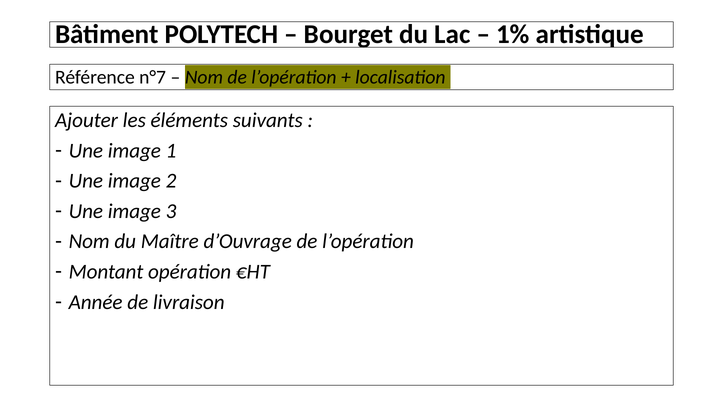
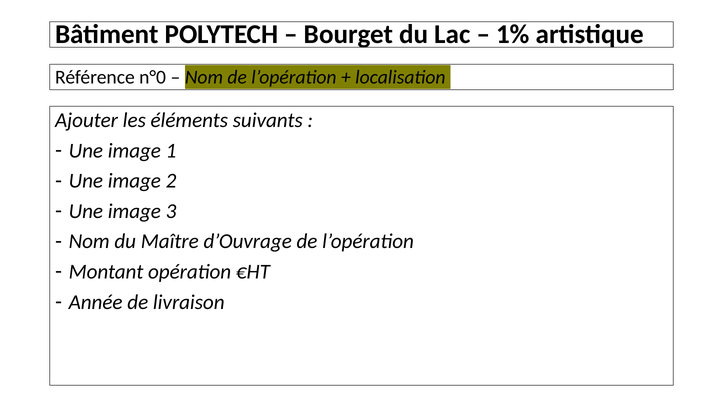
n°7: n°7 -> n°0
